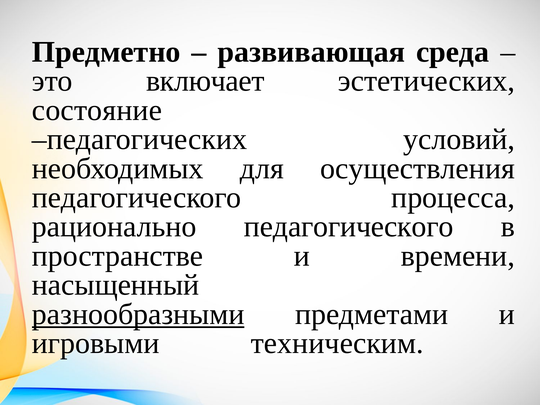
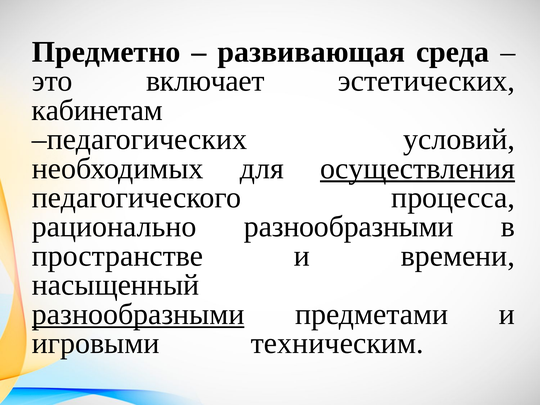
состояние: состояние -> кабинетам
осуществления underline: none -> present
рационально педагогического: педагогического -> разнообразными
